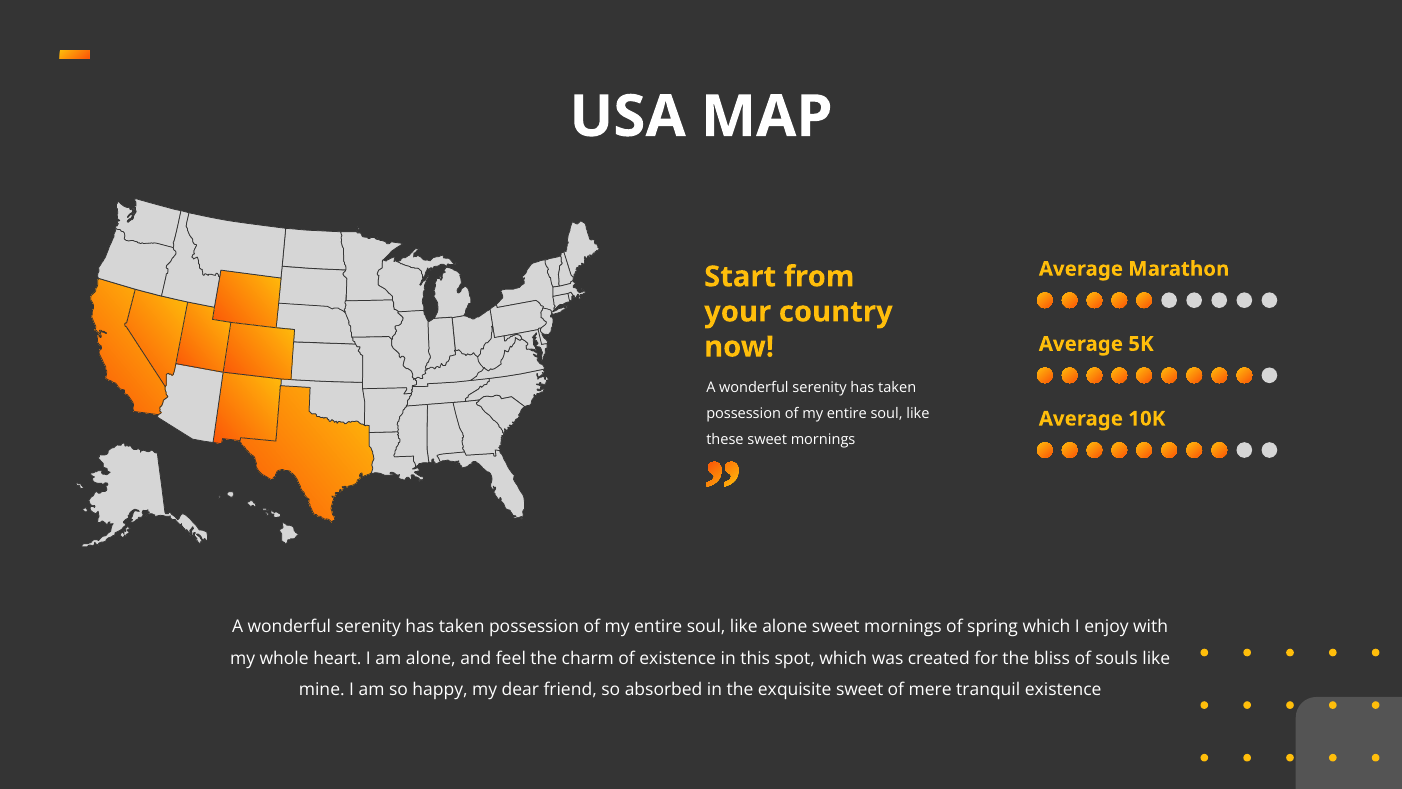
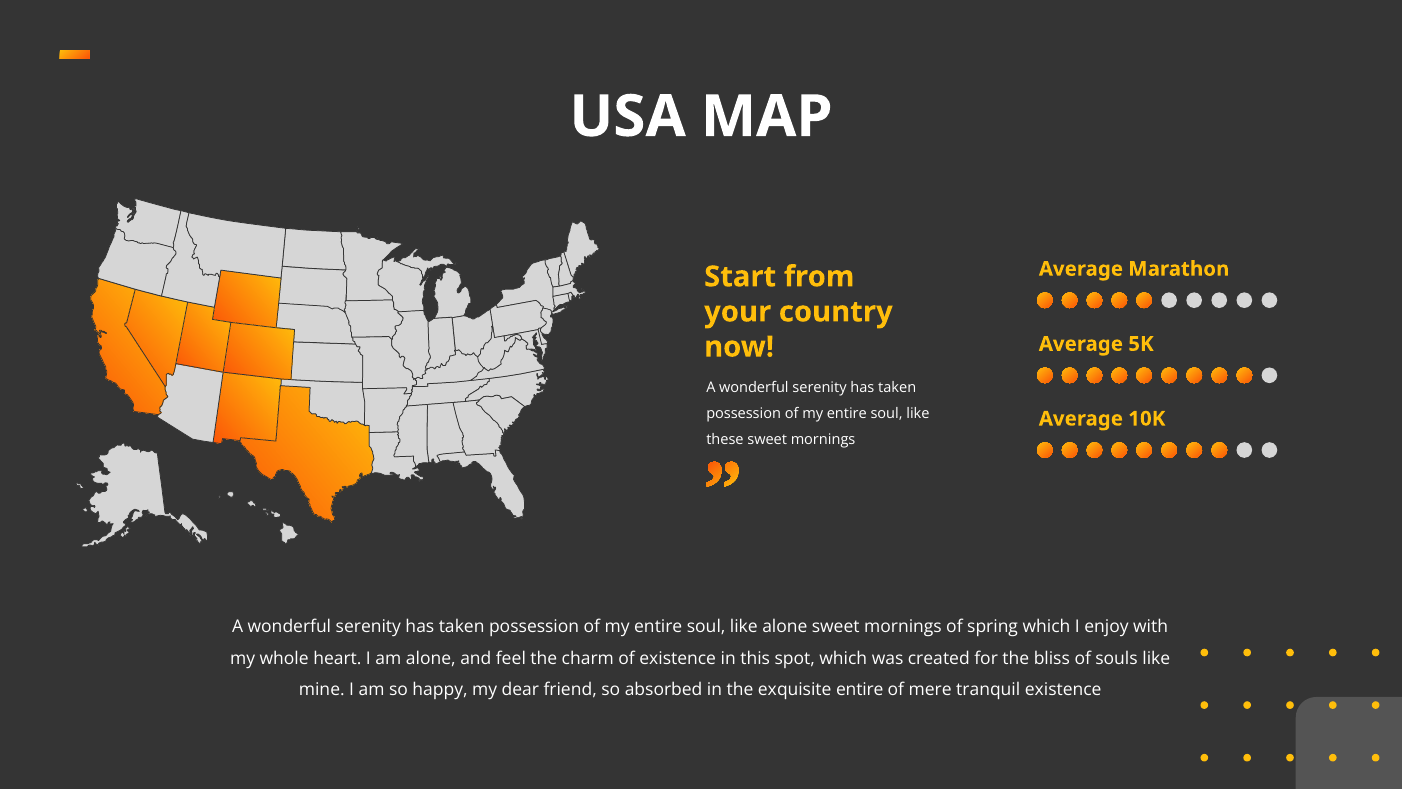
exquisite sweet: sweet -> entire
